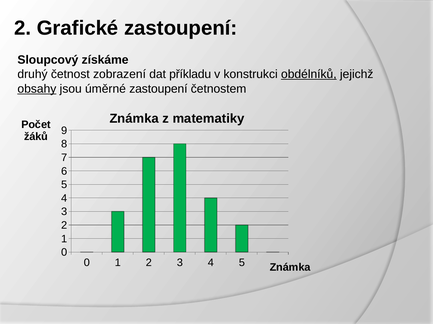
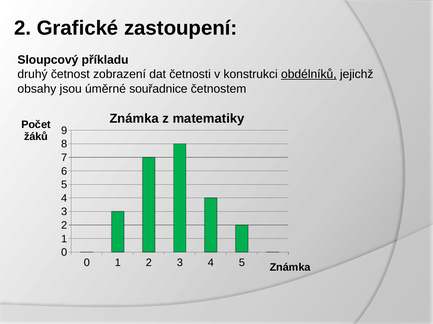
získáme: získáme -> příkladu
příkladu: příkladu -> četnosti
obsahy underline: present -> none
úměrné zastoupení: zastoupení -> souřadnice
